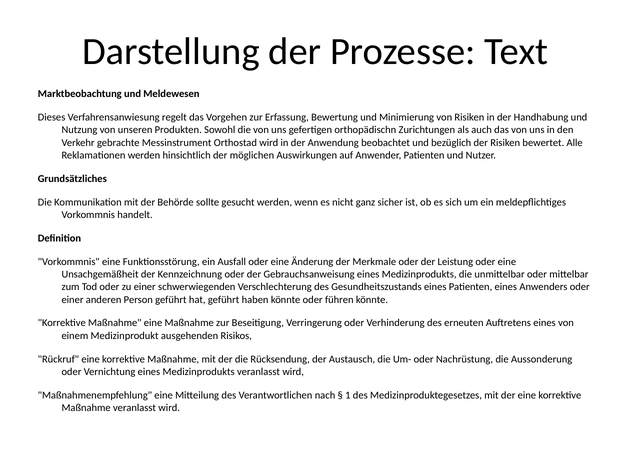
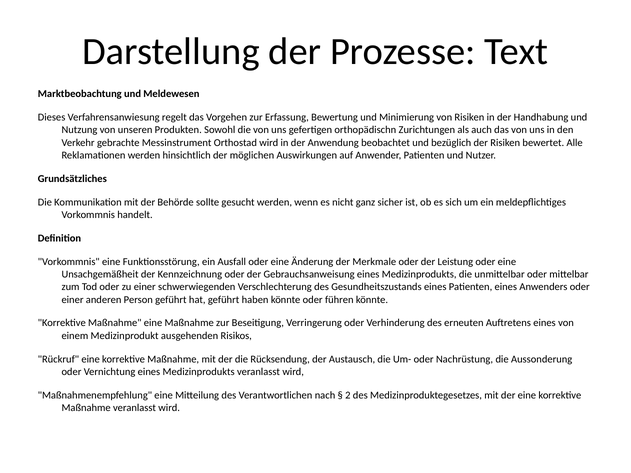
1: 1 -> 2
